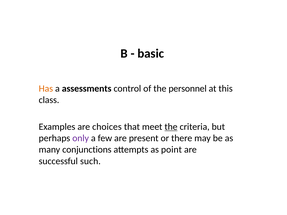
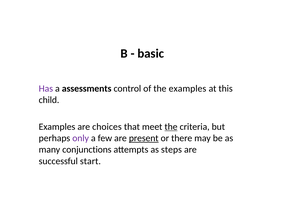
Has colour: orange -> purple
the personnel: personnel -> examples
class: class -> child
present underline: none -> present
point: point -> steps
such: such -> start
